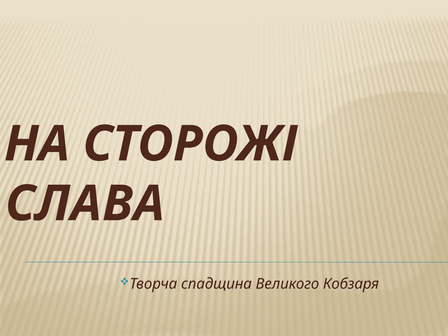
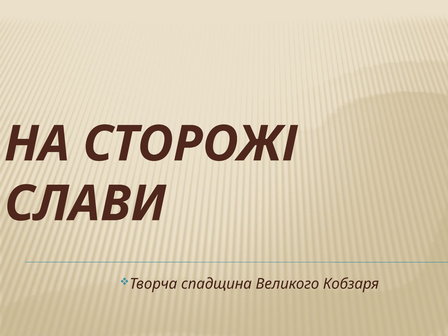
СЛАВА: СЛАВА -> СЛАВИ
